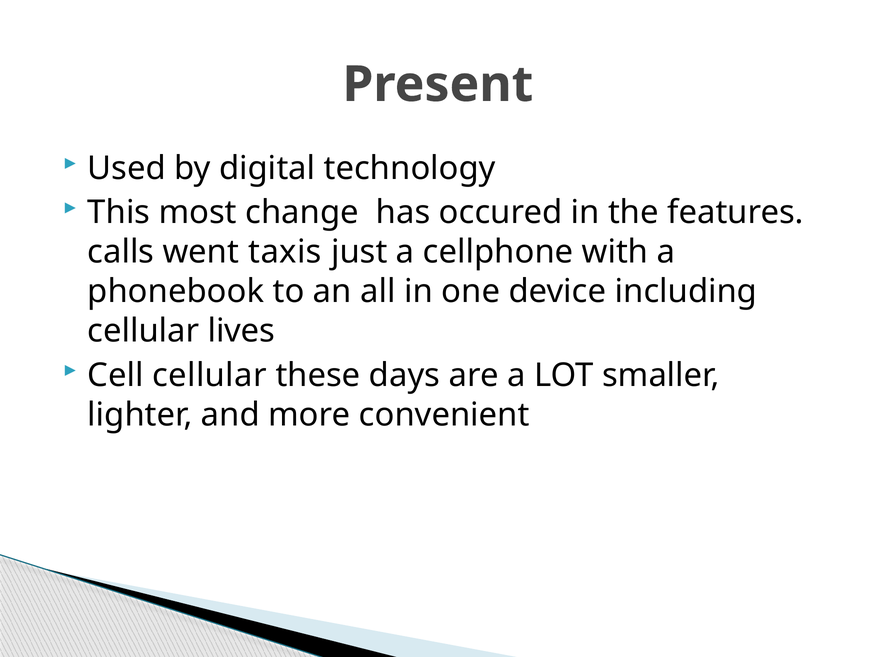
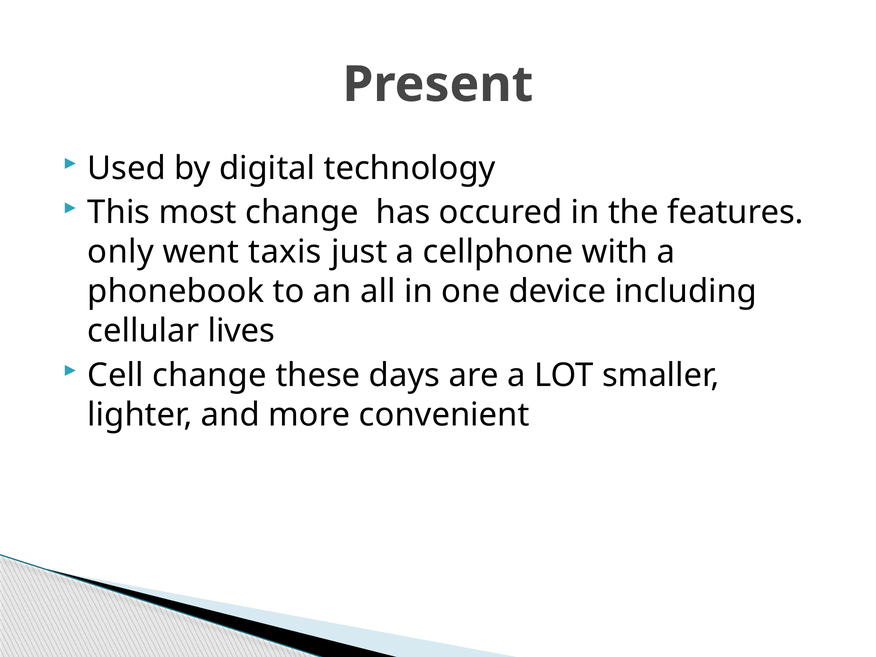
calls: calls -> only
Cell cellular: cellular -> change
